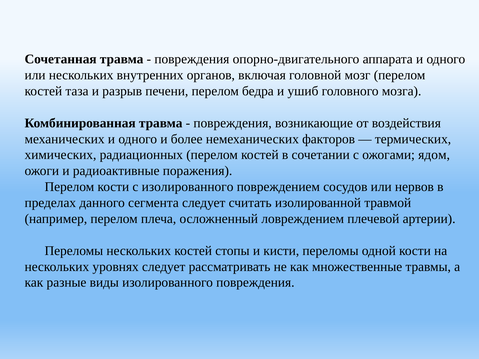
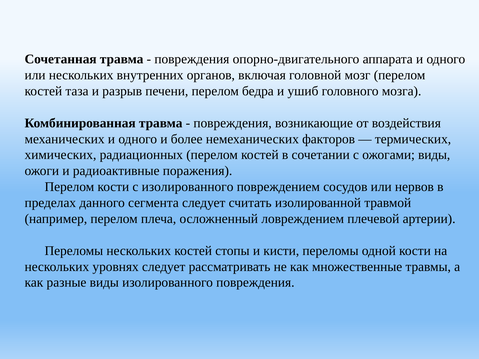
ожогами ядом: ядом -> виды
